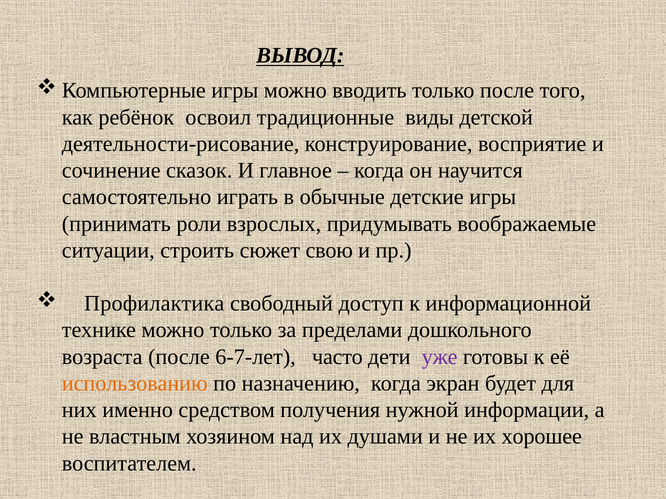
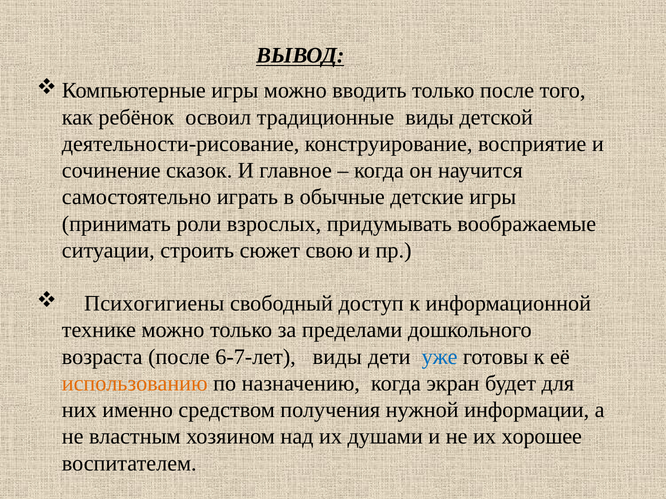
Профилактика: Профилактика -> Психогигиены
6-7-лет часто: часто -> виды
уже colour: purple -> blue
